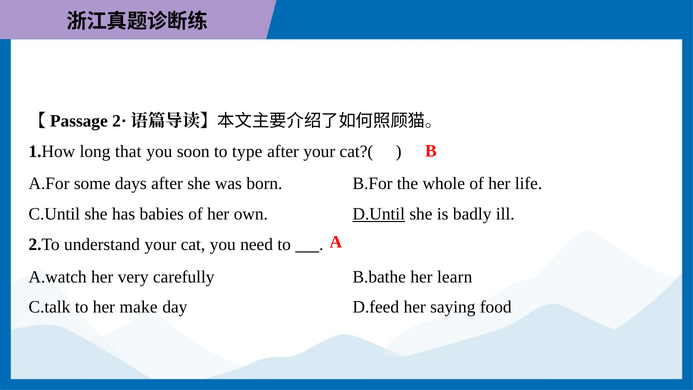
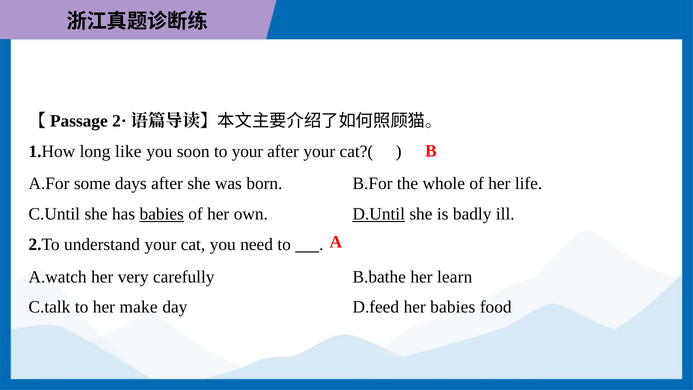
that: that -> like
to type: type -> your
babies at (162, 214) underline: none -> present
her saying: saying -> babies
